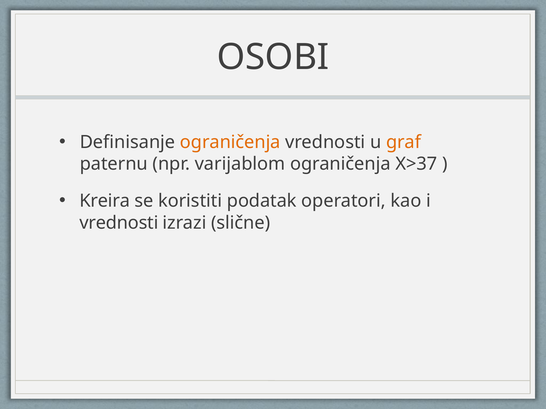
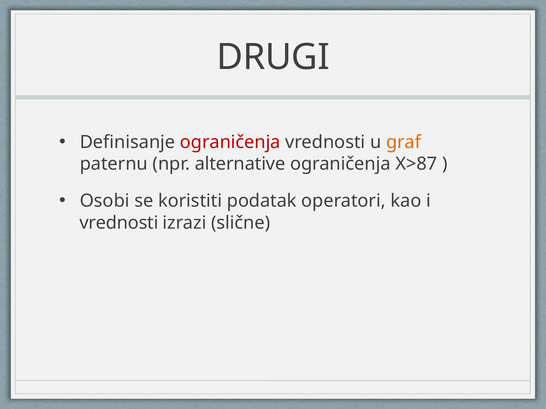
OSOBI: OSOBI -> DRUGI
ograničenja at (230, 142) colour: orange -> red
varijablom: varijablom -> alternative
X>37: X>37 -> X>87
Kreira: Kreira -> Osobi
